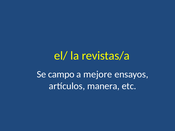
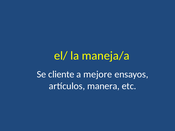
revistas/a: revistas/a -> maneja/a
campo: campo -> cliente
